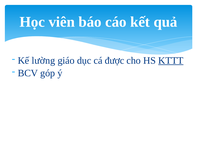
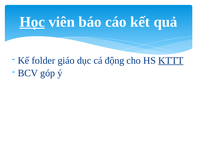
Học underline: none -> present
lường: lường -> folder
được: được -> động
